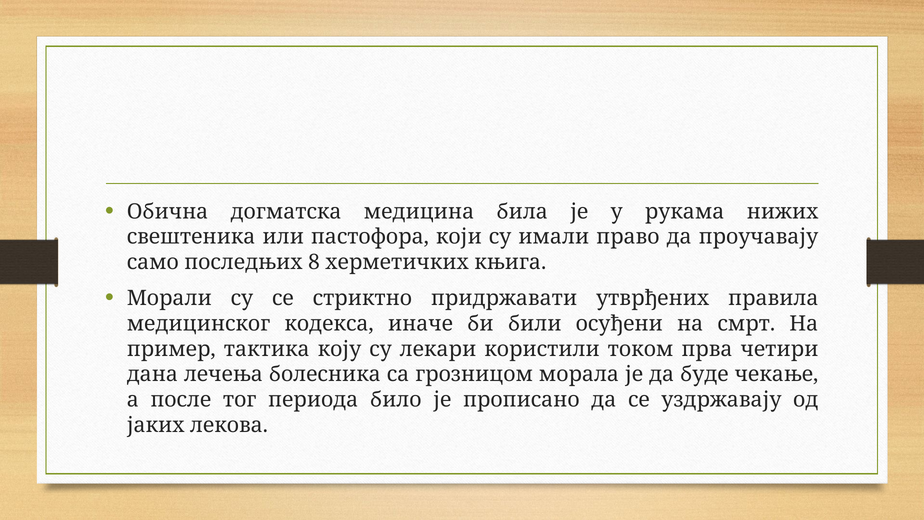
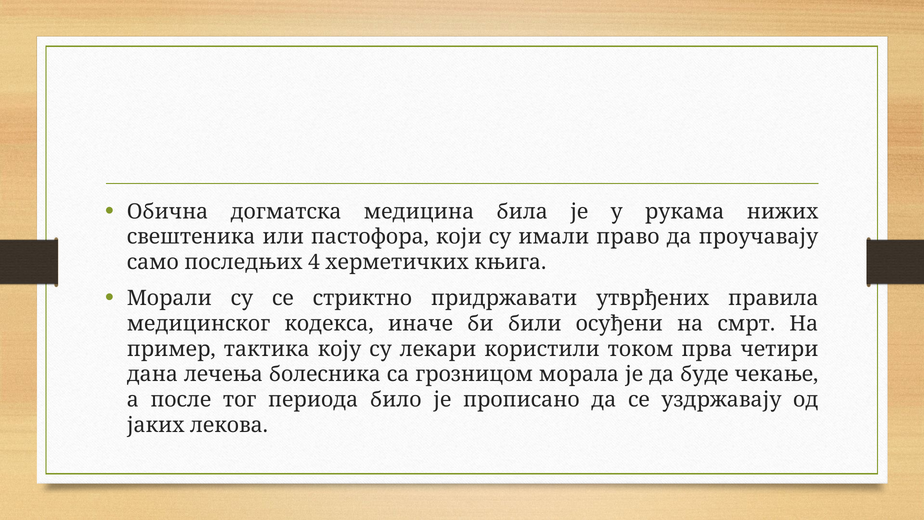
8: 8 -> 4
